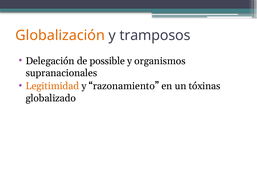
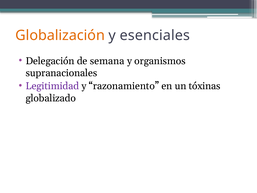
tramposos: tramposos -> esenciales
possible: possible -> semana
Legitimidad colour: orange -> purple
